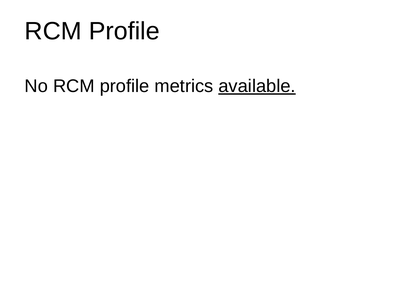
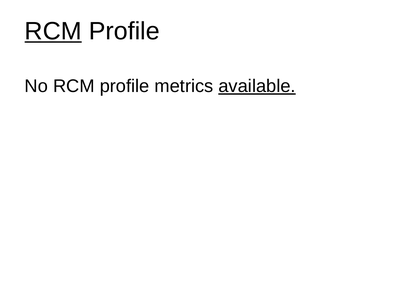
RCM at (53, 31) underline: none -> present
